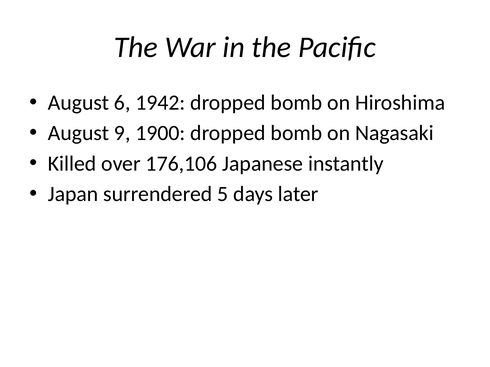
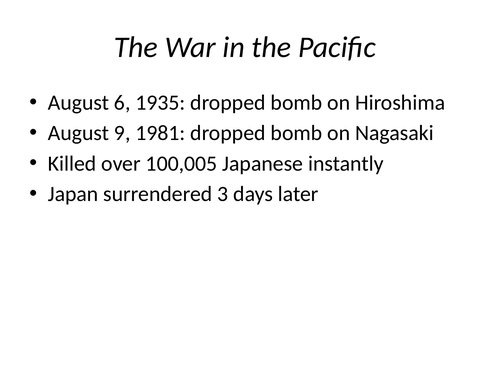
1942: 1942 -> 1935
1900: 1900 -> 1981
176,106: 176,106 -> 100,005
5: 5 -> 3
